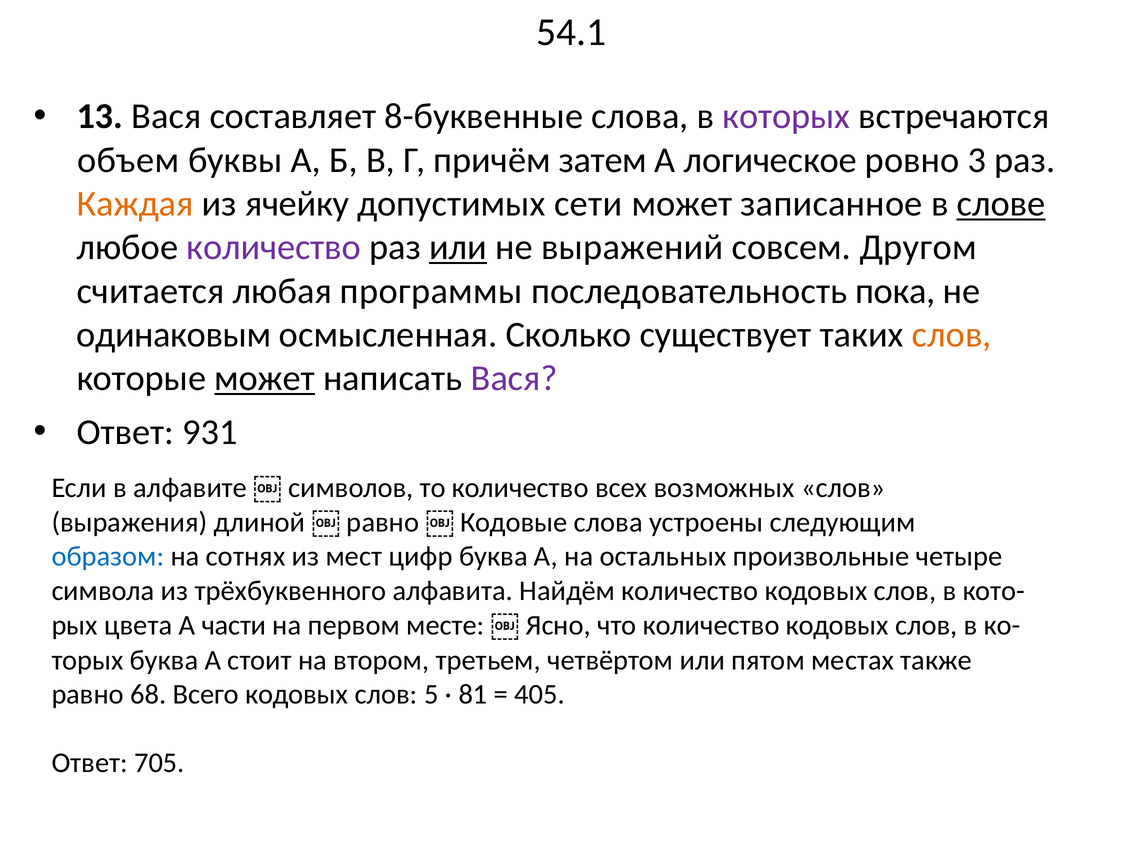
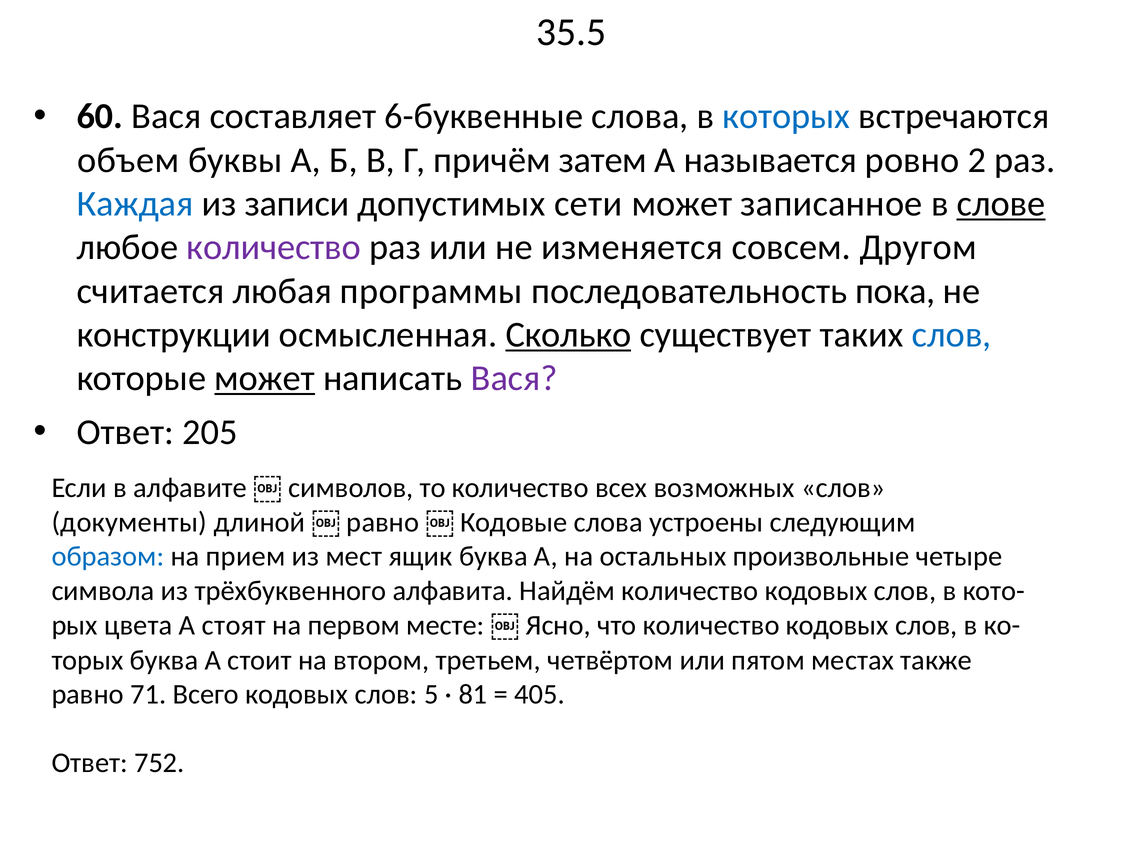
54.1: 54.1 -> 35.5
13: 13 -> 60
8-буквенные: 8-буквенные -> 6-буквенные
которых colour: purple -> blue
логическое: логическое -> называется
3: 3 -> 2
Каждая colour: orange -> blue
ячейку: ячейку -> записи
или at (458, 247) underline: present -> none
выражений: выражений -> изменяется
одинаковым: одинаковым -> конструкции
Сколько underline: none -> present
слов at (952, 335) colour: orange -> blue
931: 931 -> 205
выражения: выражения -> документы
сотнях: сотнях -> прием
цифр: цифр -> ящик
части: части -> стоят
68: 68 -> 71
705: 705 -> 752
